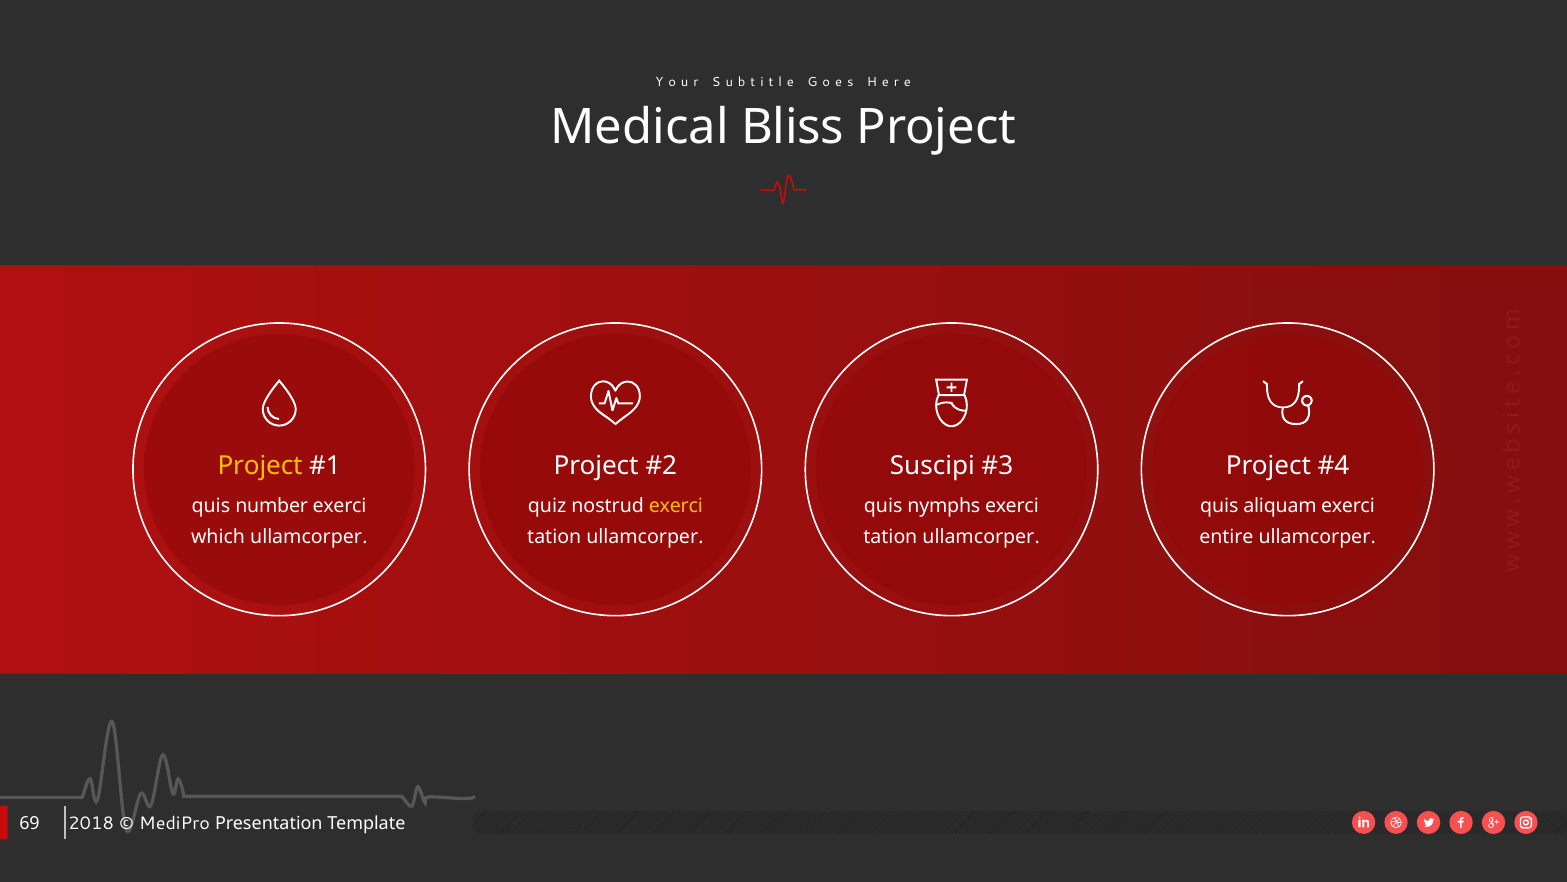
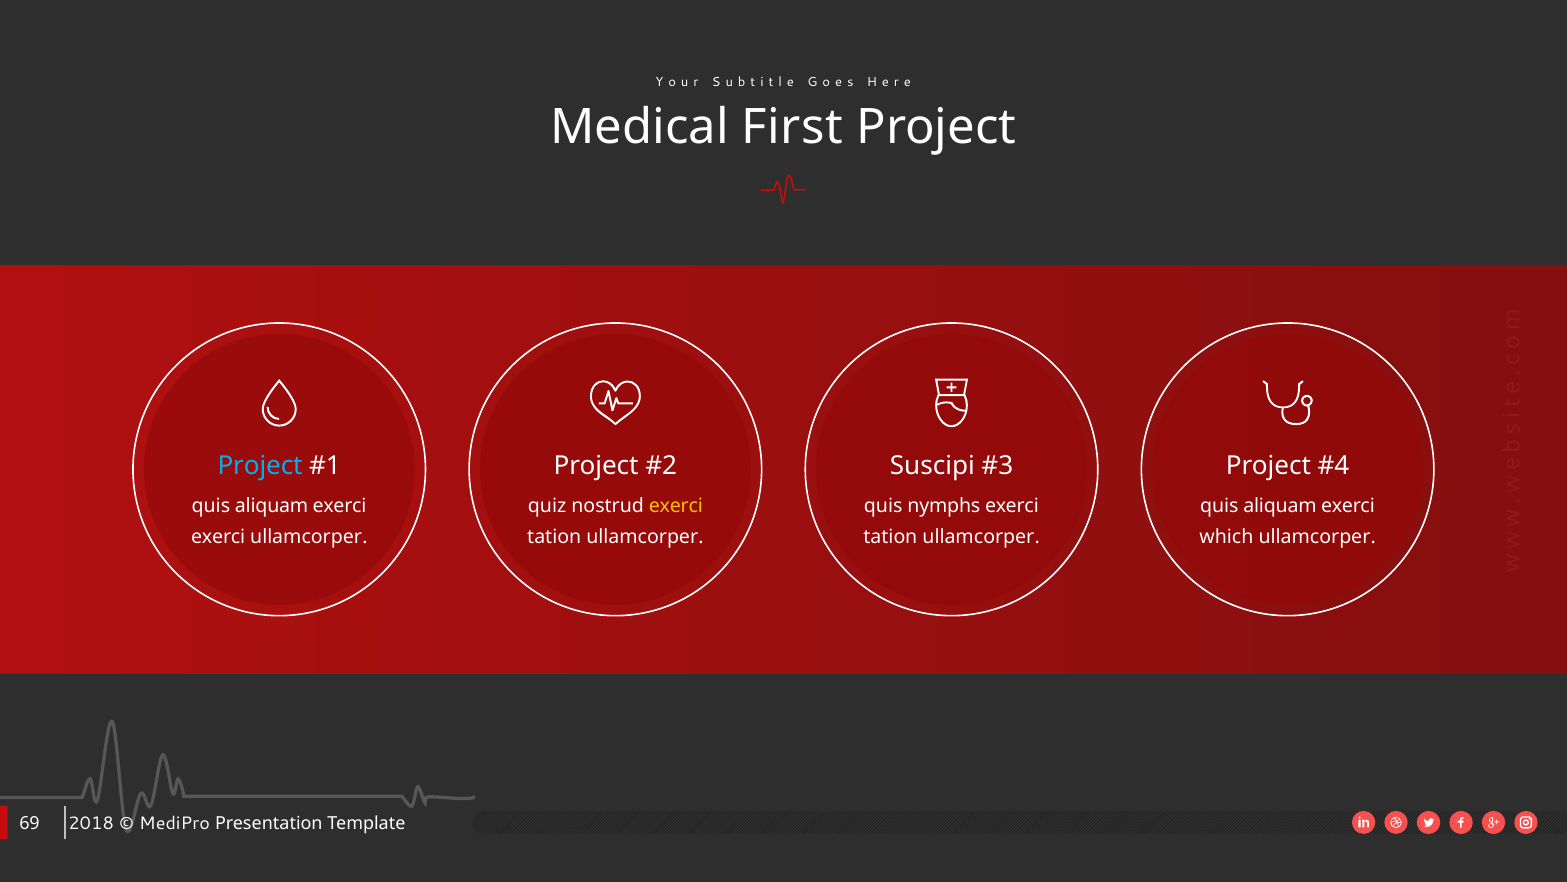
Bliss: Bliss -> First
Project at (260, 465) colour: yellow -> light blue
number at (272, 506): number -> aliquam
which at (218, 537): which -> exerci
entire: entire -> which
